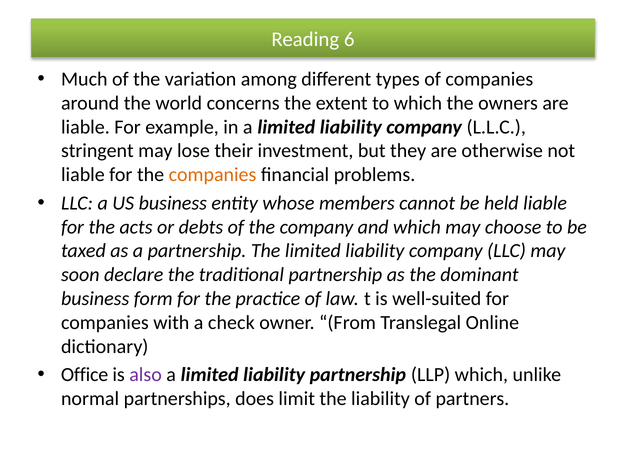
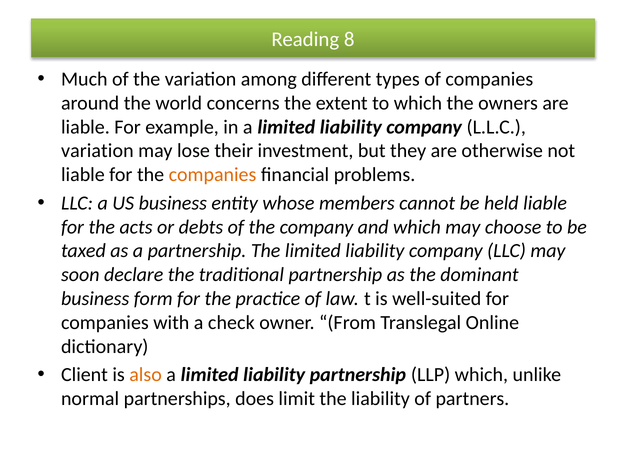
6: 6 -> 8
stringent at (97, 151): stringent -> variation
Office: Office -> Client
also colour: purple -> orange
